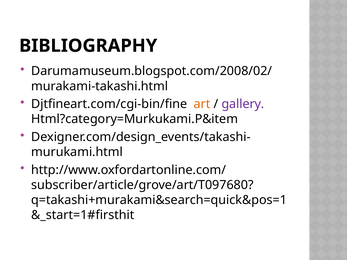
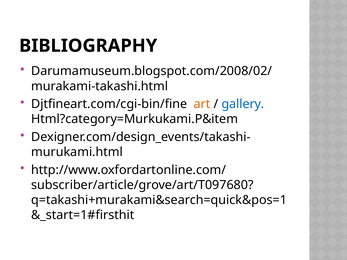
gallery colour: purple -> blue
